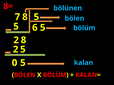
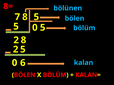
6 at (35, 28): 6 -> 0
0 5: 5 -> 6
